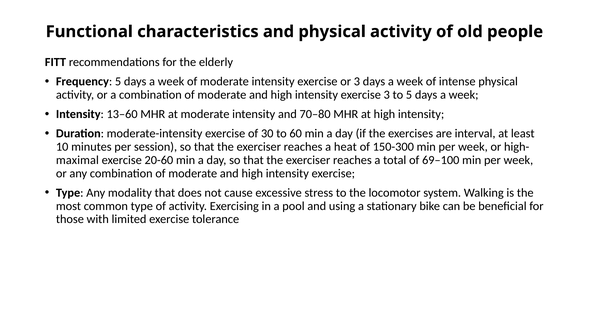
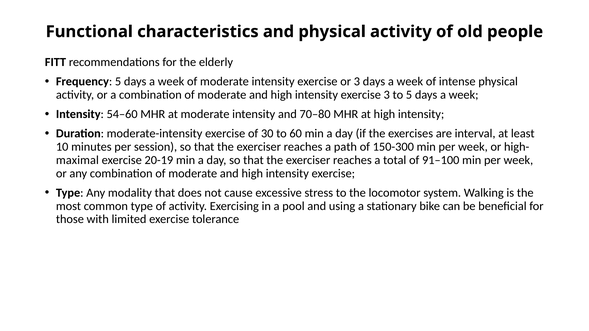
13–60: 13–60 -> 54–60
heat: heat -> path
20-60: 20-60 -> 20-19
69–100: 69–100 -> 91–100
